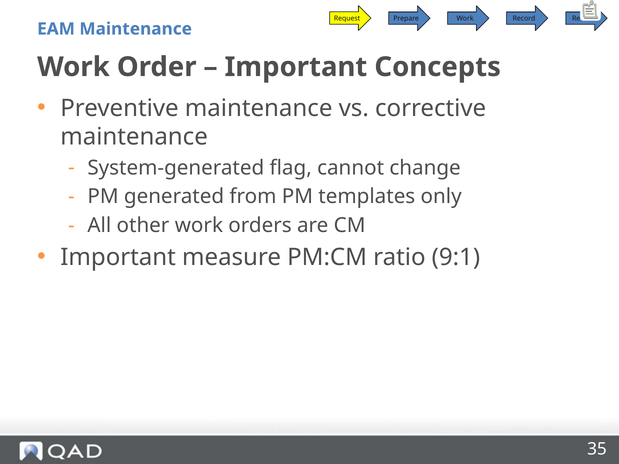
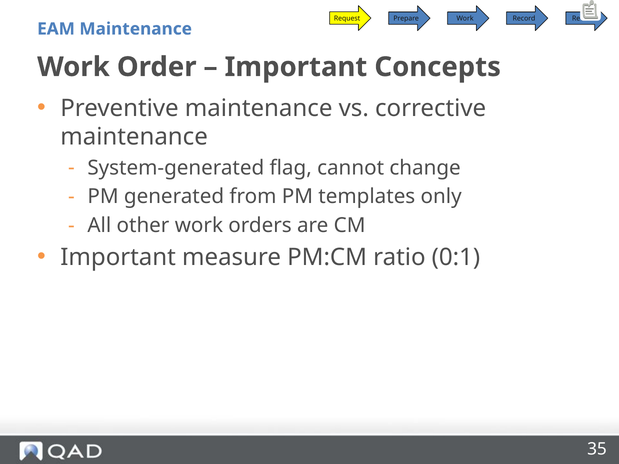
9:1: 9:1 -> 0:1
